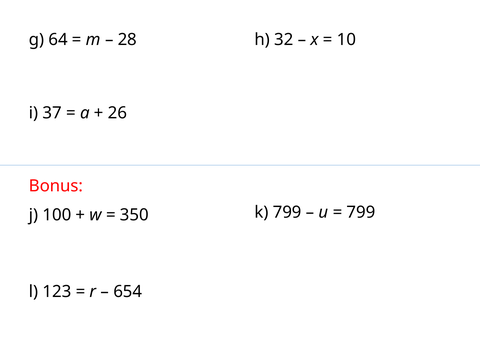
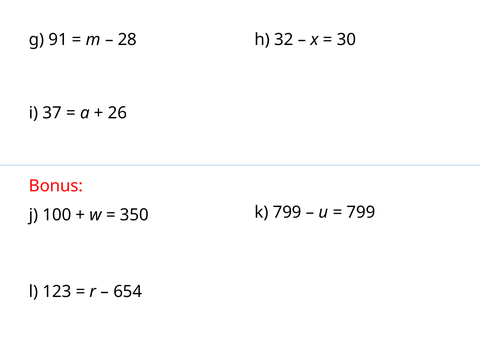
64: 64 -> 91
10: 10 -> 30
